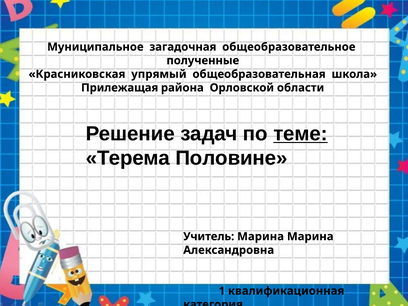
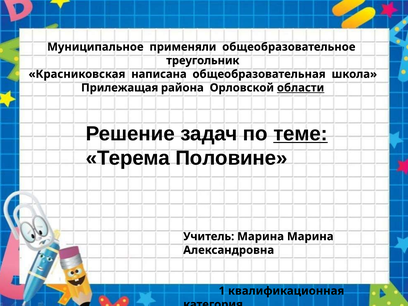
загадочная: загадочная -> применяли
полученные: полученные -> треугольник
упрямый: упрямый -> написана
области underline: none -> present
